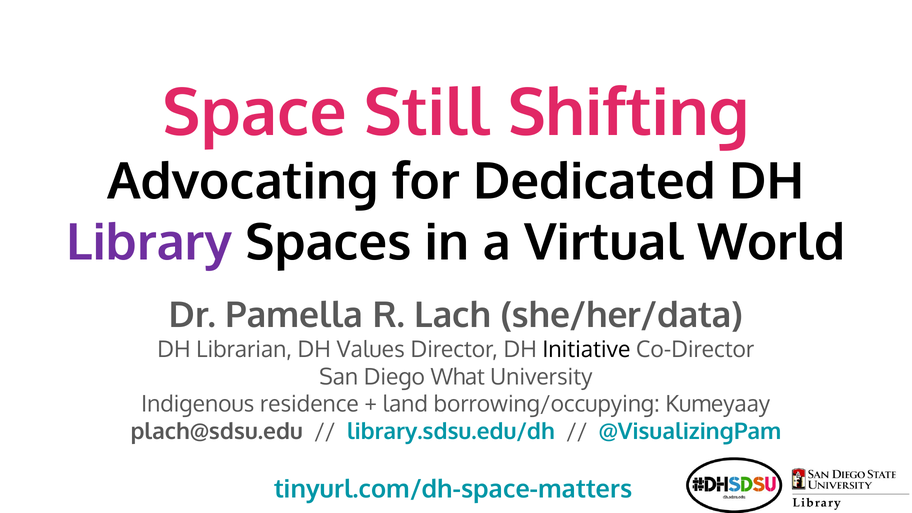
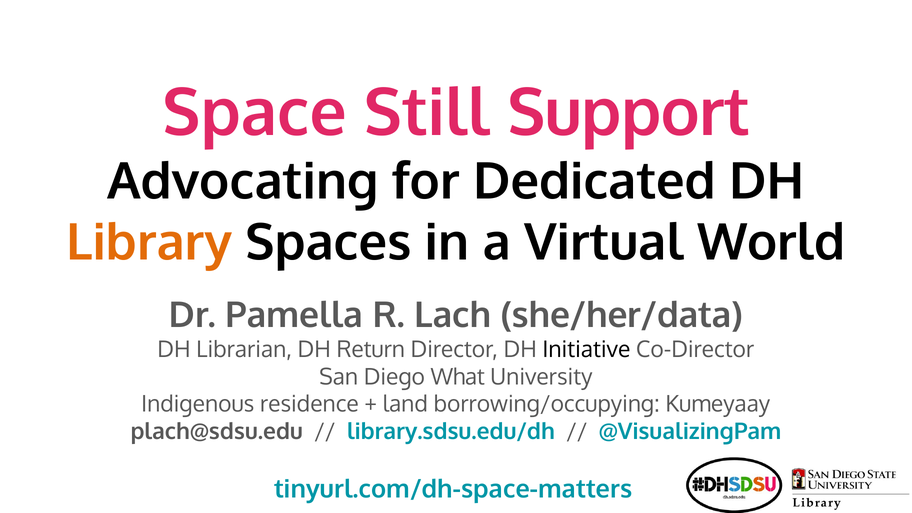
Shifting: Shifting -> Support
Library colour: purple -> orange
Values: Values -> Return
